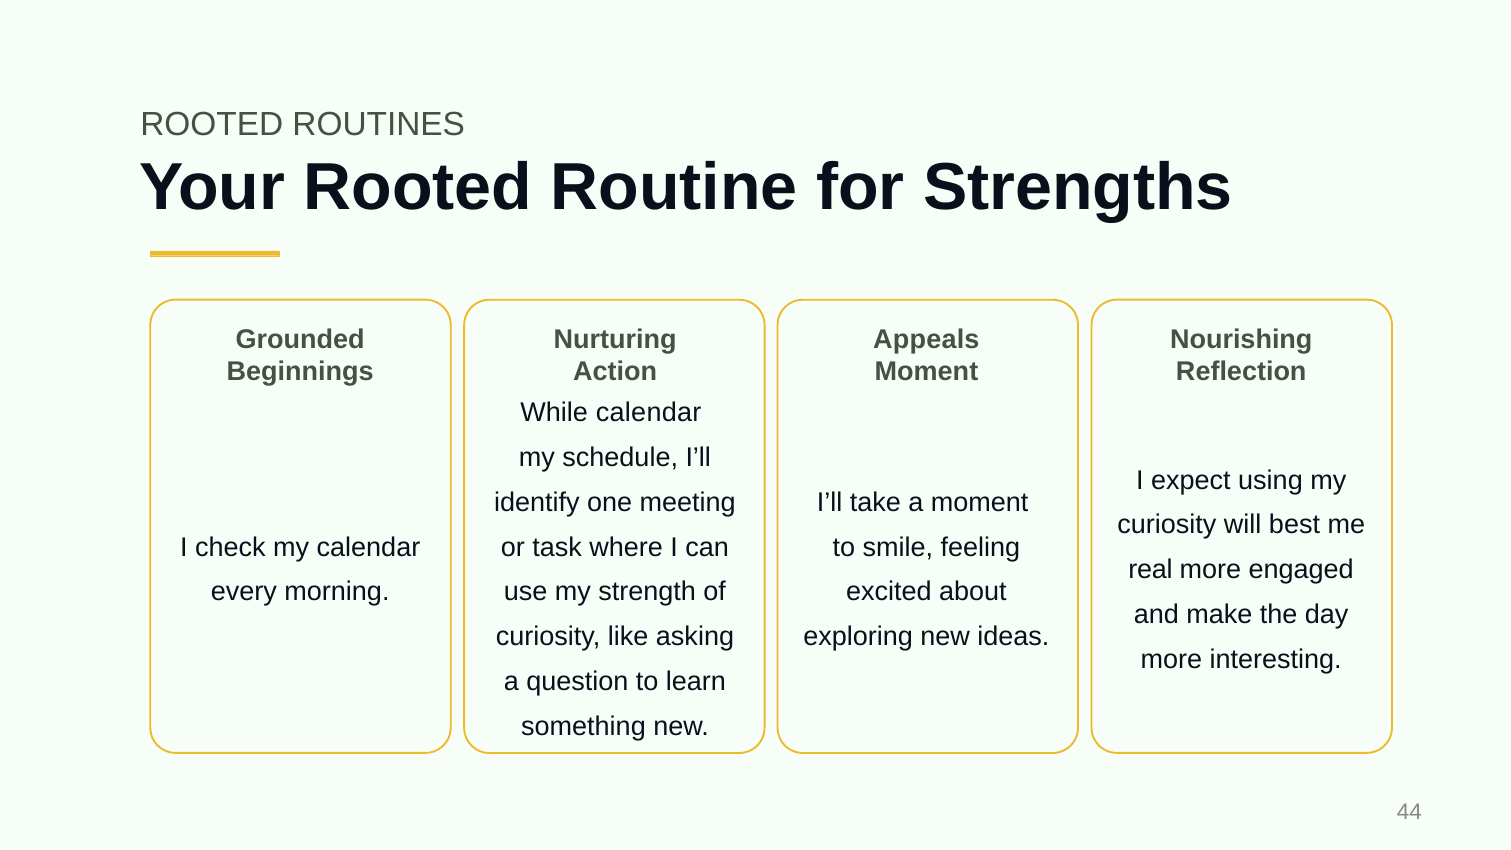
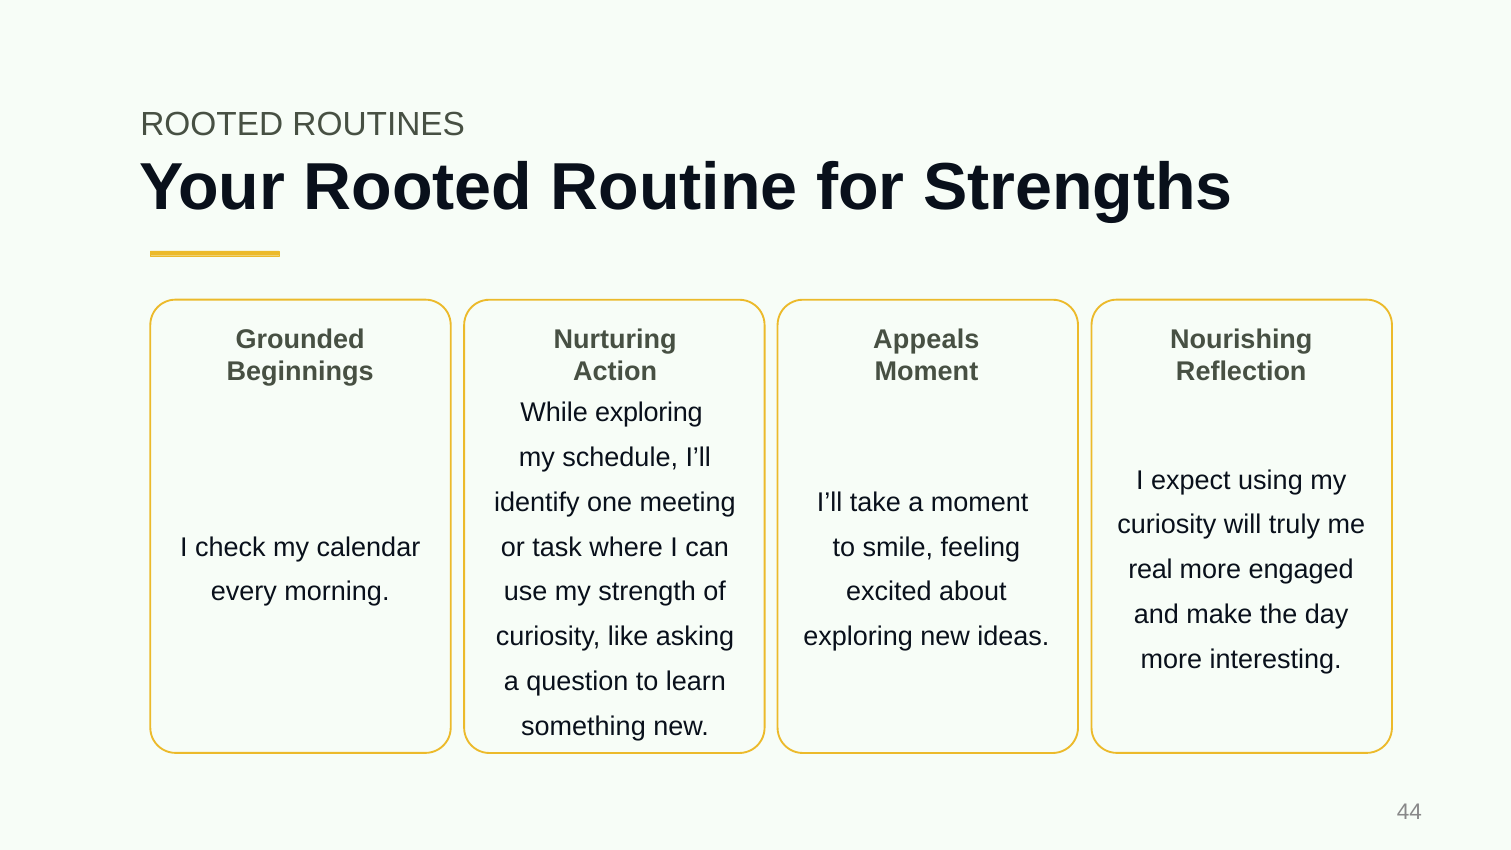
While calendar: calendar -> exploring
best: best -> truly
